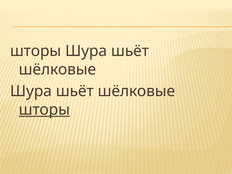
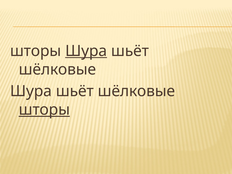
Шура at (86, 51) underline: none -> present
